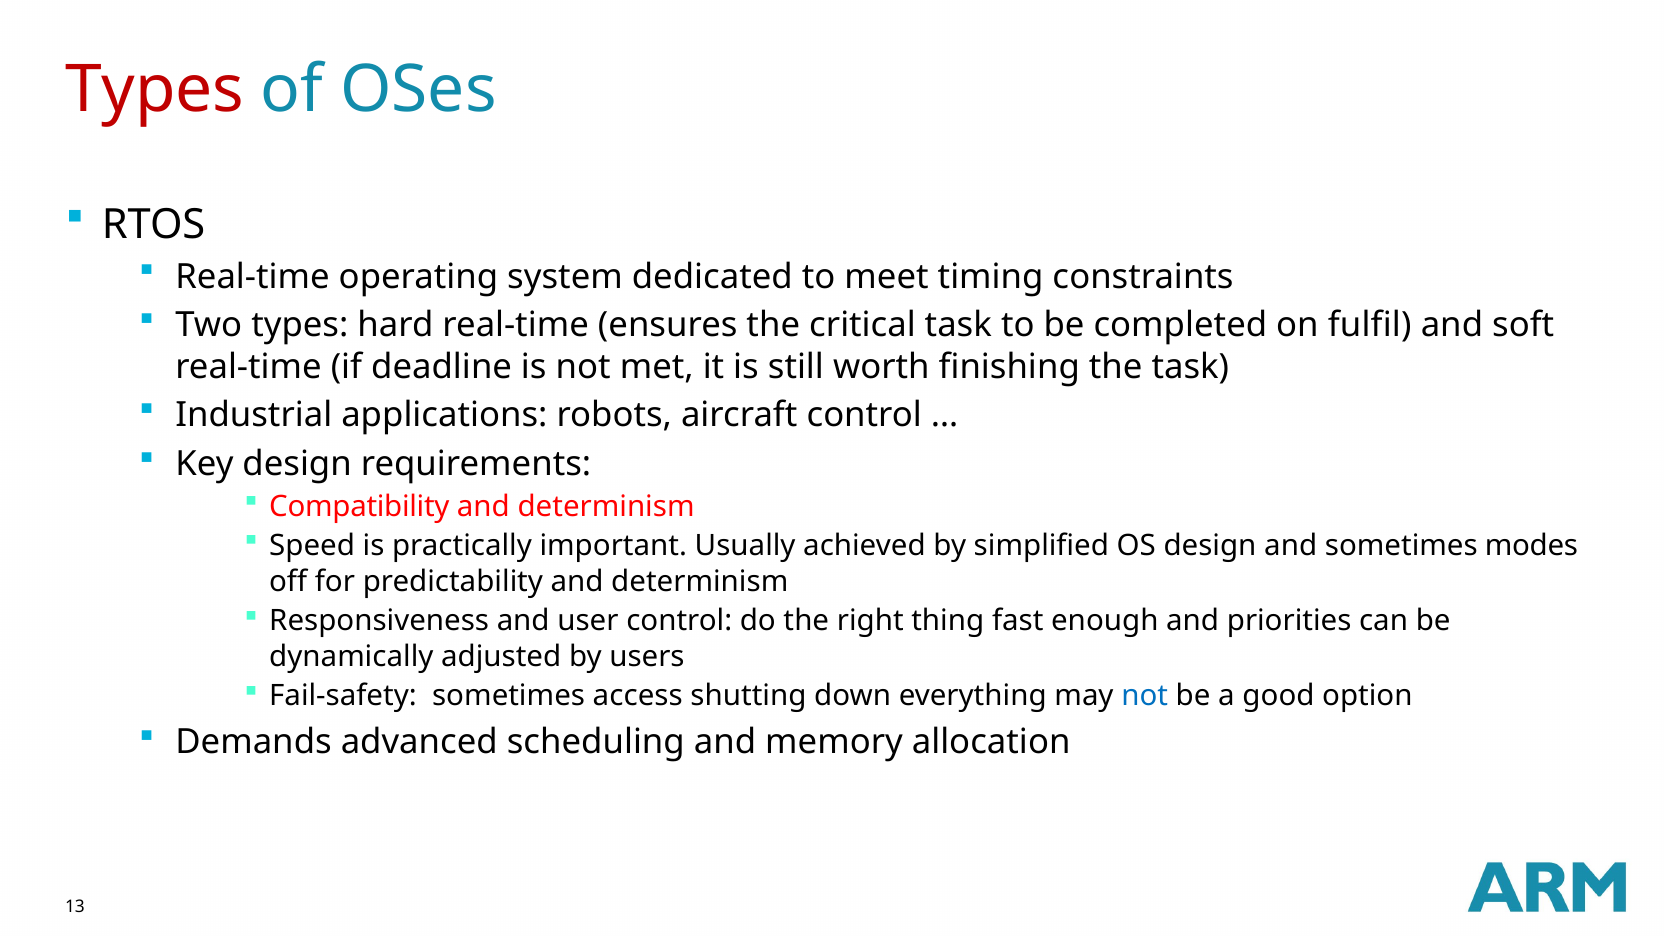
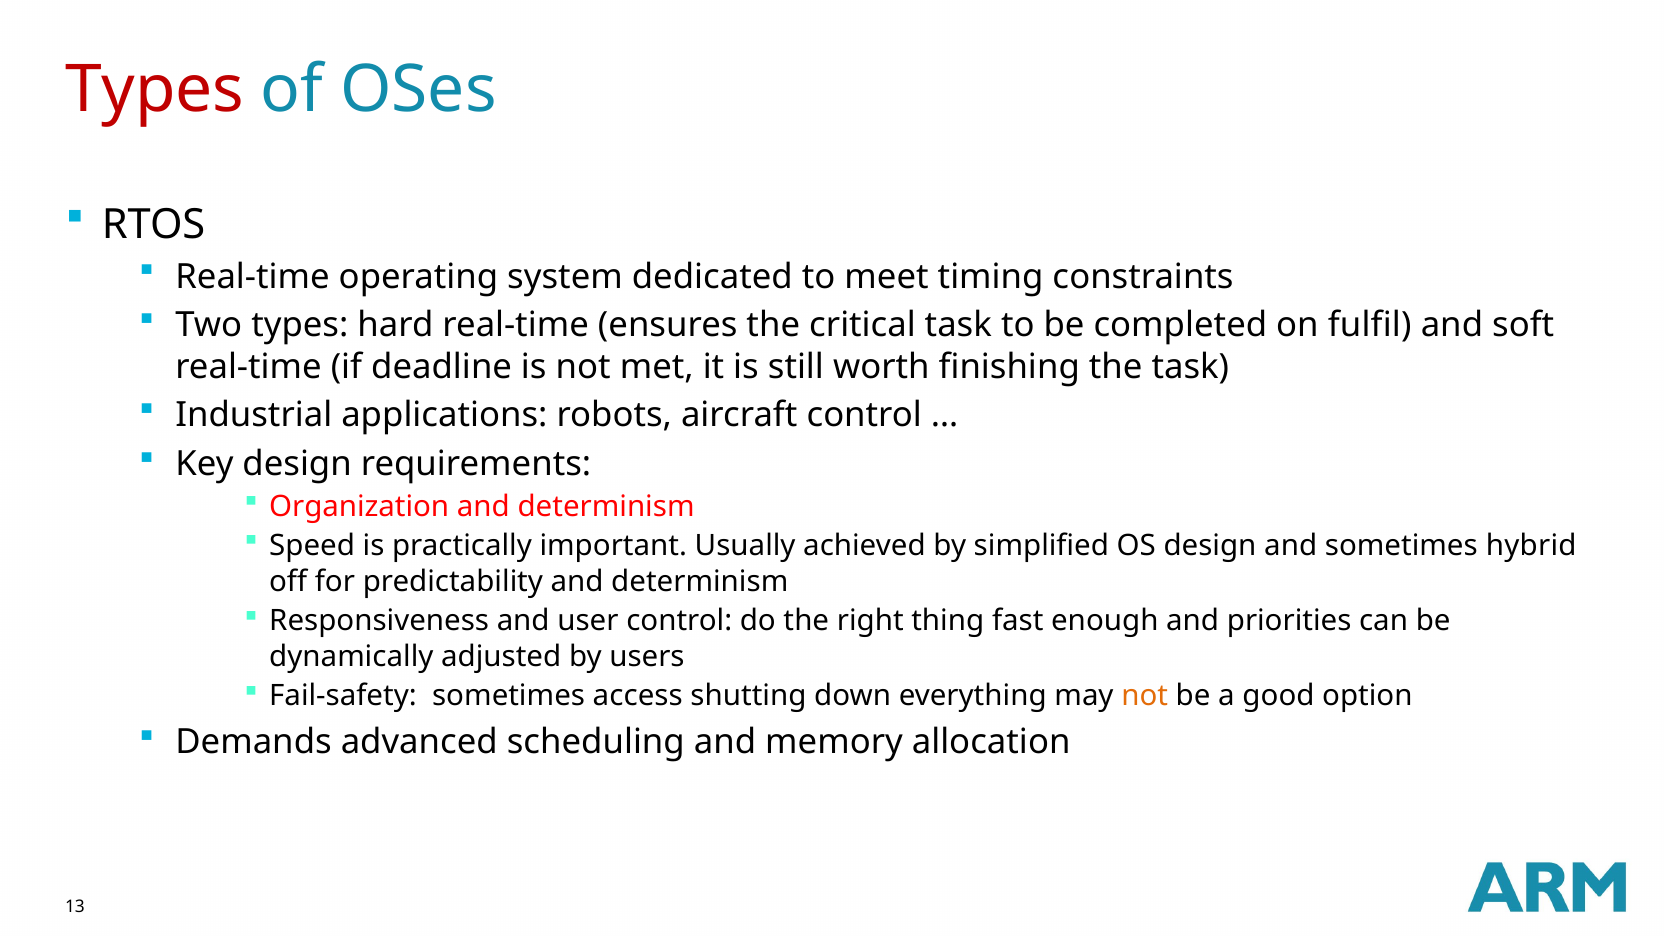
Compatibility: Compatibility -> Organization
modes: modes -> hybrid
not at (1145, 696) colour: blue -> orange
